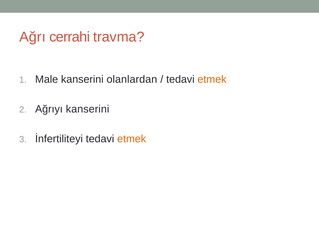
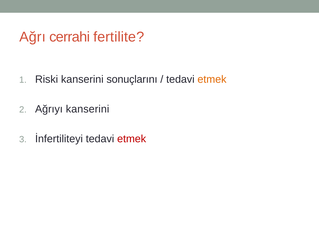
travma: travma -> fertilite
Male: Male -> Riski
olanlardan: olanlardan -> sonuçlarını
etmek at (132, 139) colour: orange -> red
